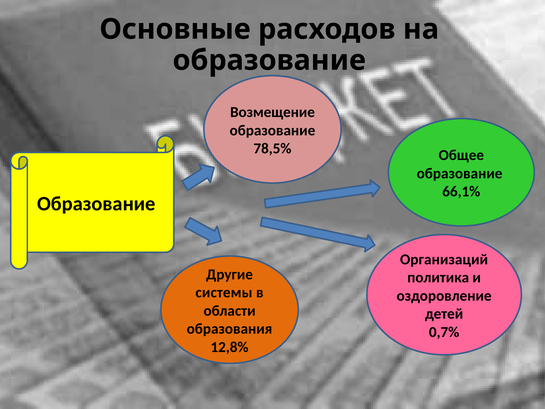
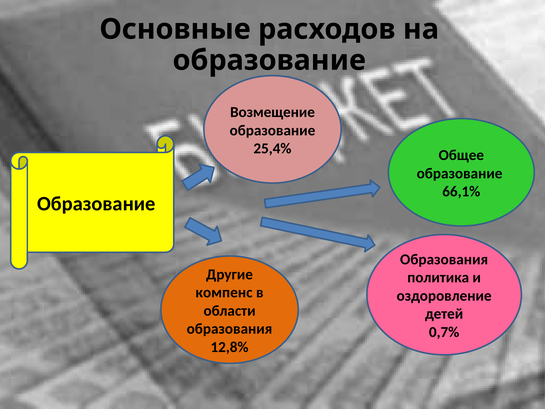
78,5%: 78,5% -> 25,4%
Организаций at (444, 259): Организаций -> Образования
системы: системы -> компенс
